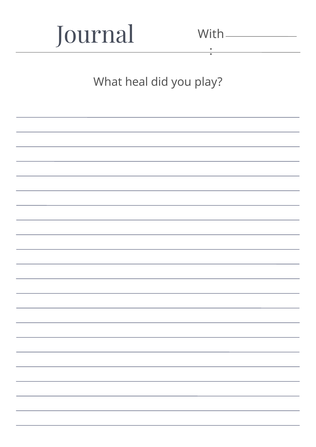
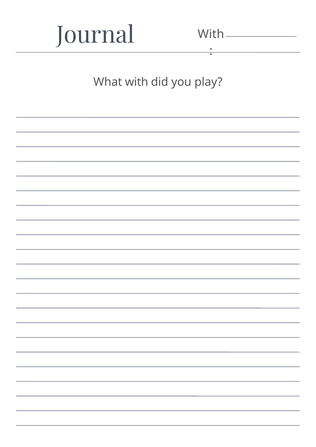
What heal: heal -> with
